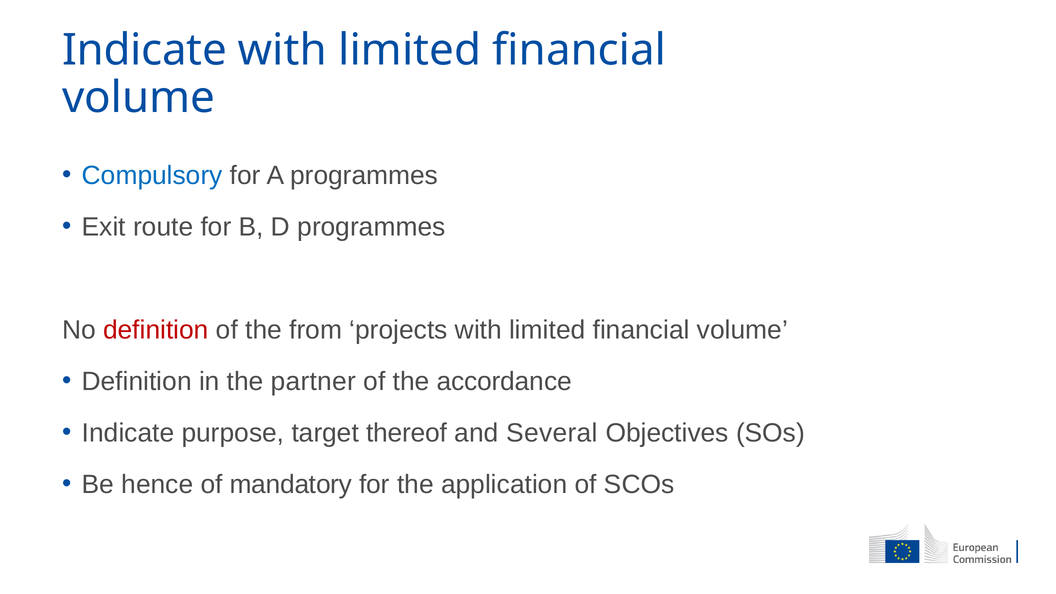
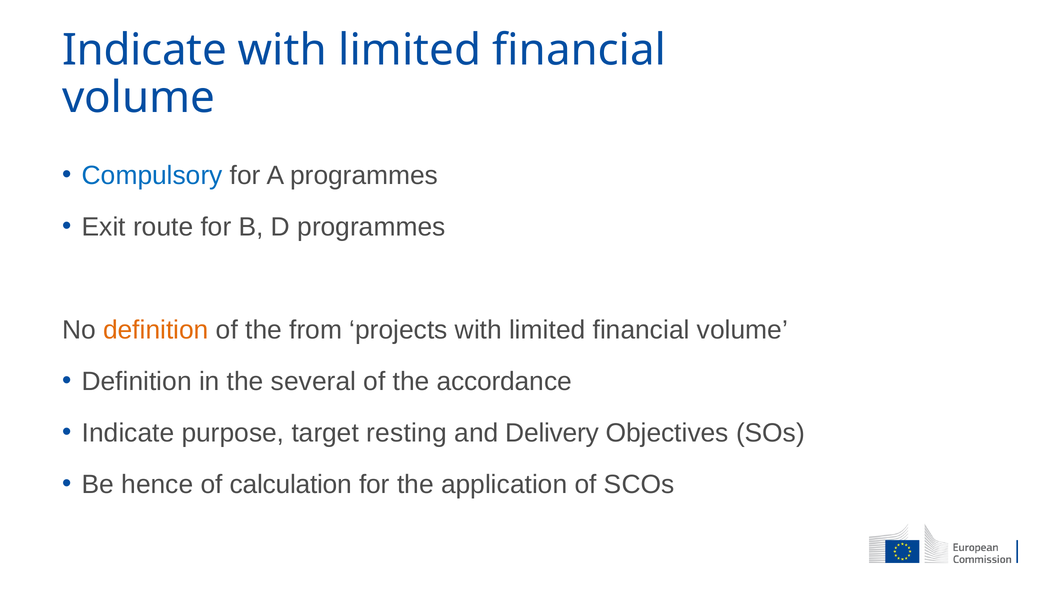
definition at (156, 330) colour: red -> orange
partner: partner -> several
thereof: thereof -> resting
Several: Several -> Delivery
mandatory: mandatory -> calculation
